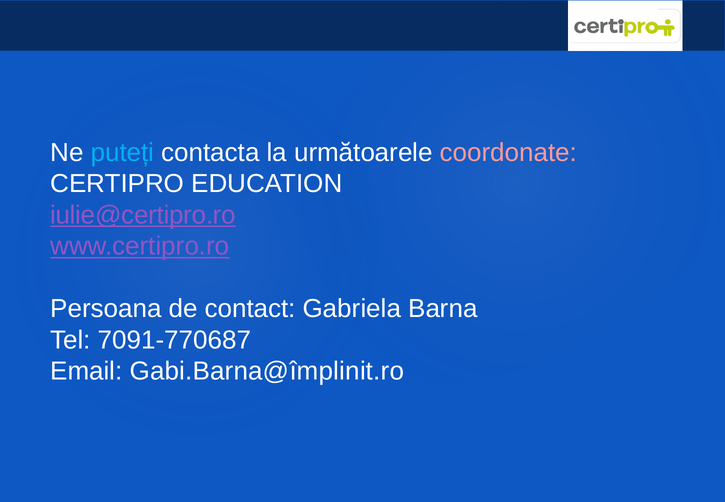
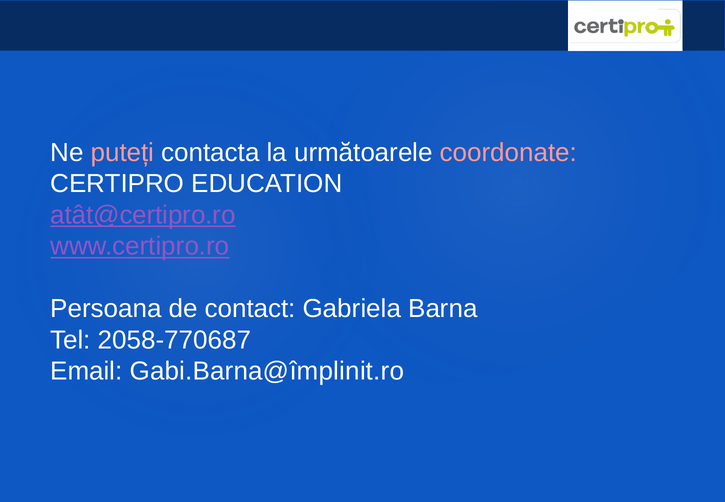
puteți colour: light blue -> pink
iulie@certipro.ro: iulie@certipro.ro -> atât@certipro.ro
7091-770687: 7091-770687 -> 2058-770687
